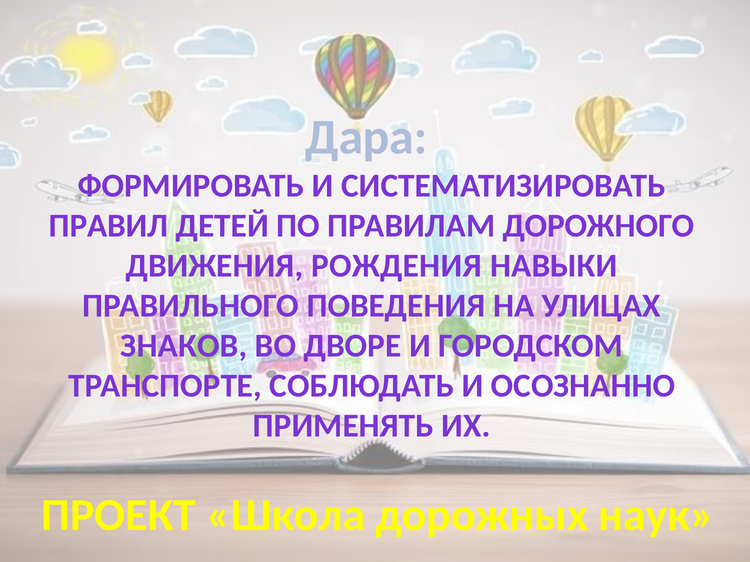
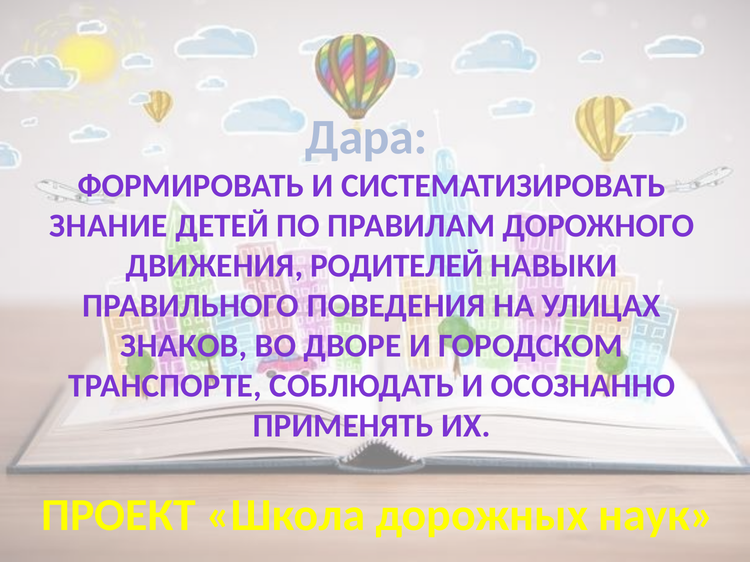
ПРАВИЛ: ПРАВИЛ -> ЗНАНИЕ
РОЖДЕНИЯ: РОЖДЕНИЯ -> РОДИТЕЛЕЙ
